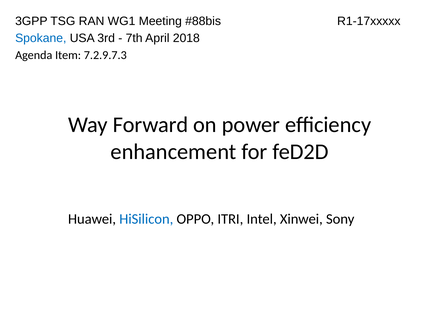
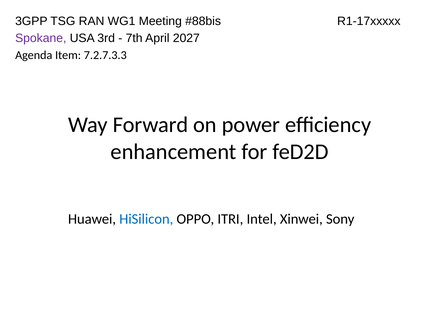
Spokane colour: blue -> purple
2018: 2018 -> 2027
7.2.9.7.3: 7.2.9.7.3 -> 7.2.7.3.3
